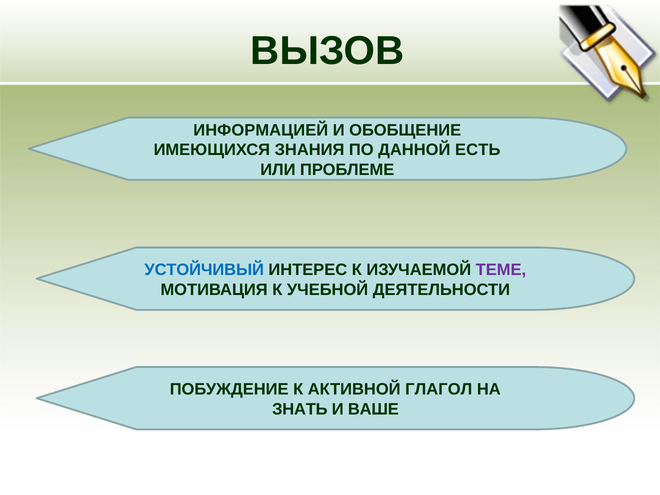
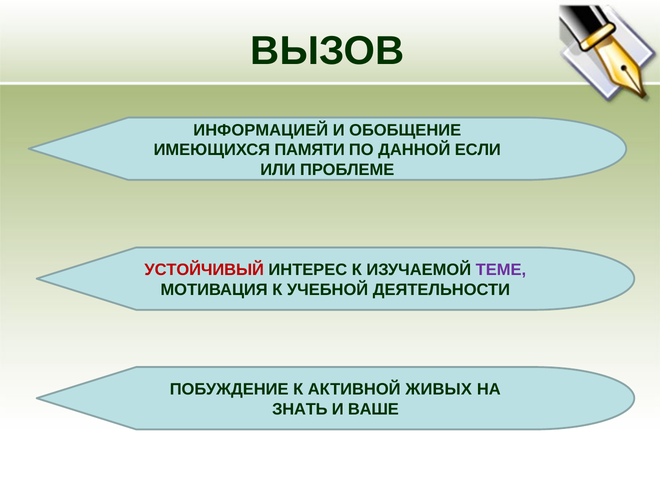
ЗНАНИЯ: ЗНАНИЯ -> ПАМЯТИ
ЕСТЬ: ЕСТЬ -> ЕСЛИ
УСТОЙЧИВЫЙ colour: blue -> red
ГЛАГОЛ: ГЛАГОЛ -> ЖИВЫХ
